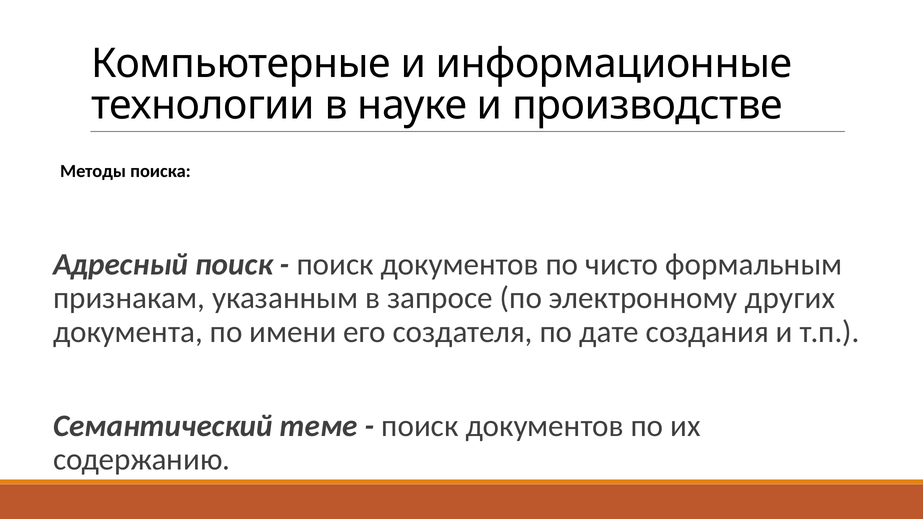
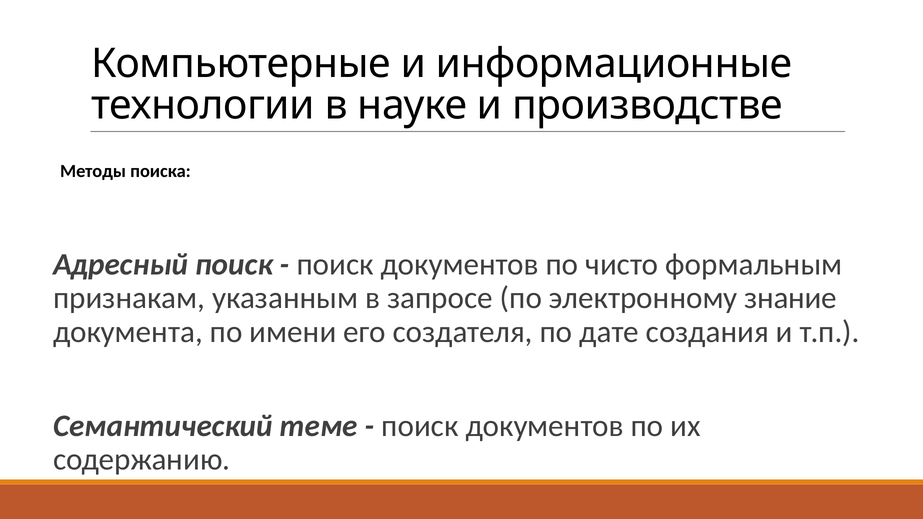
других: других -> знание
